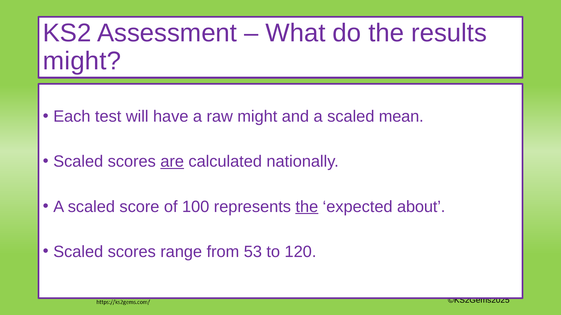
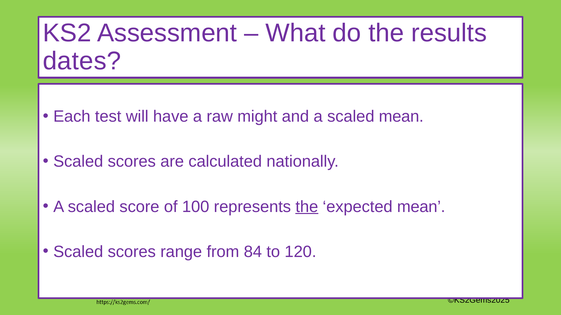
might at (82, 61): might -> dates
are underline: present -> none
expected about: about -> mean
53: 53 -> 84
